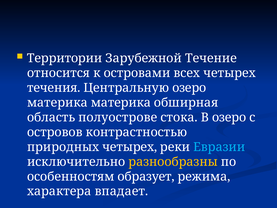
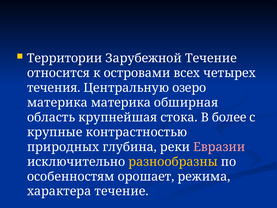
полуострове: полуострове -> крупнейшая
В озеро: озеро -> более
островов: островов -> крупные
природных четырех: четырех -> глубина
Евразии colour: light blue -> pink
образует: образует -> орошает
характера впадает: впадает -> течение
